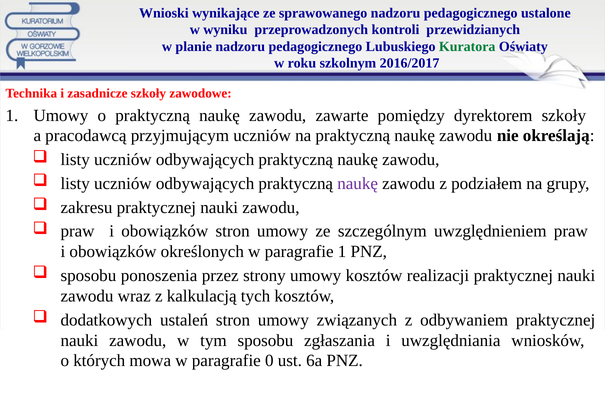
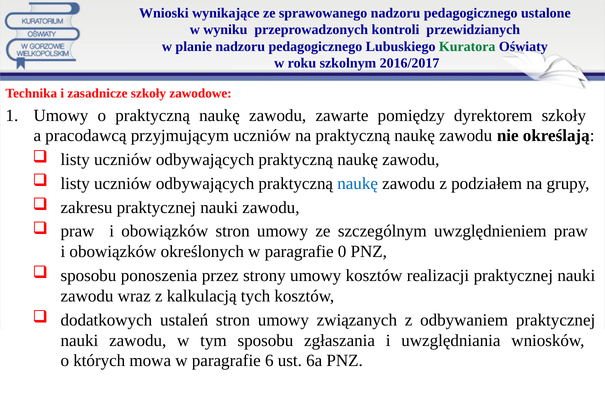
naukę at (358, 183) colour: purple -> blue
paragrafie 1: 1 -> 0
0: 0 -> 6
